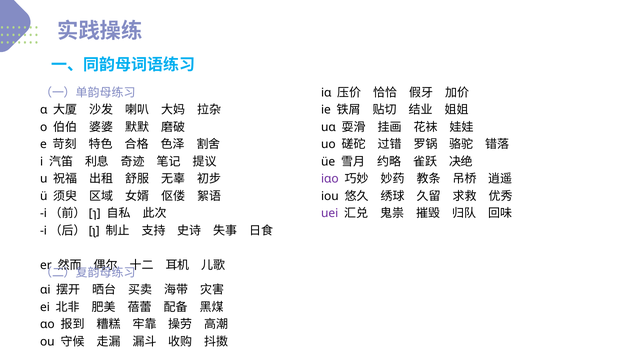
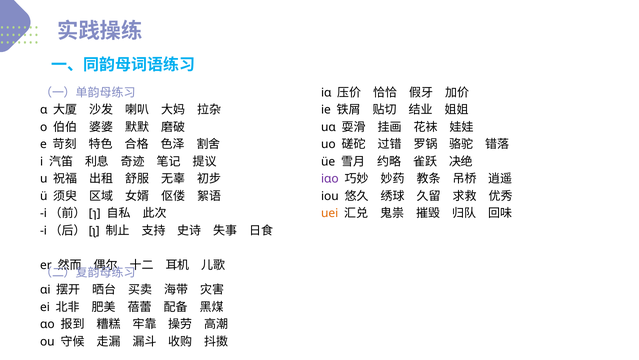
uei colour: purple -> orange
